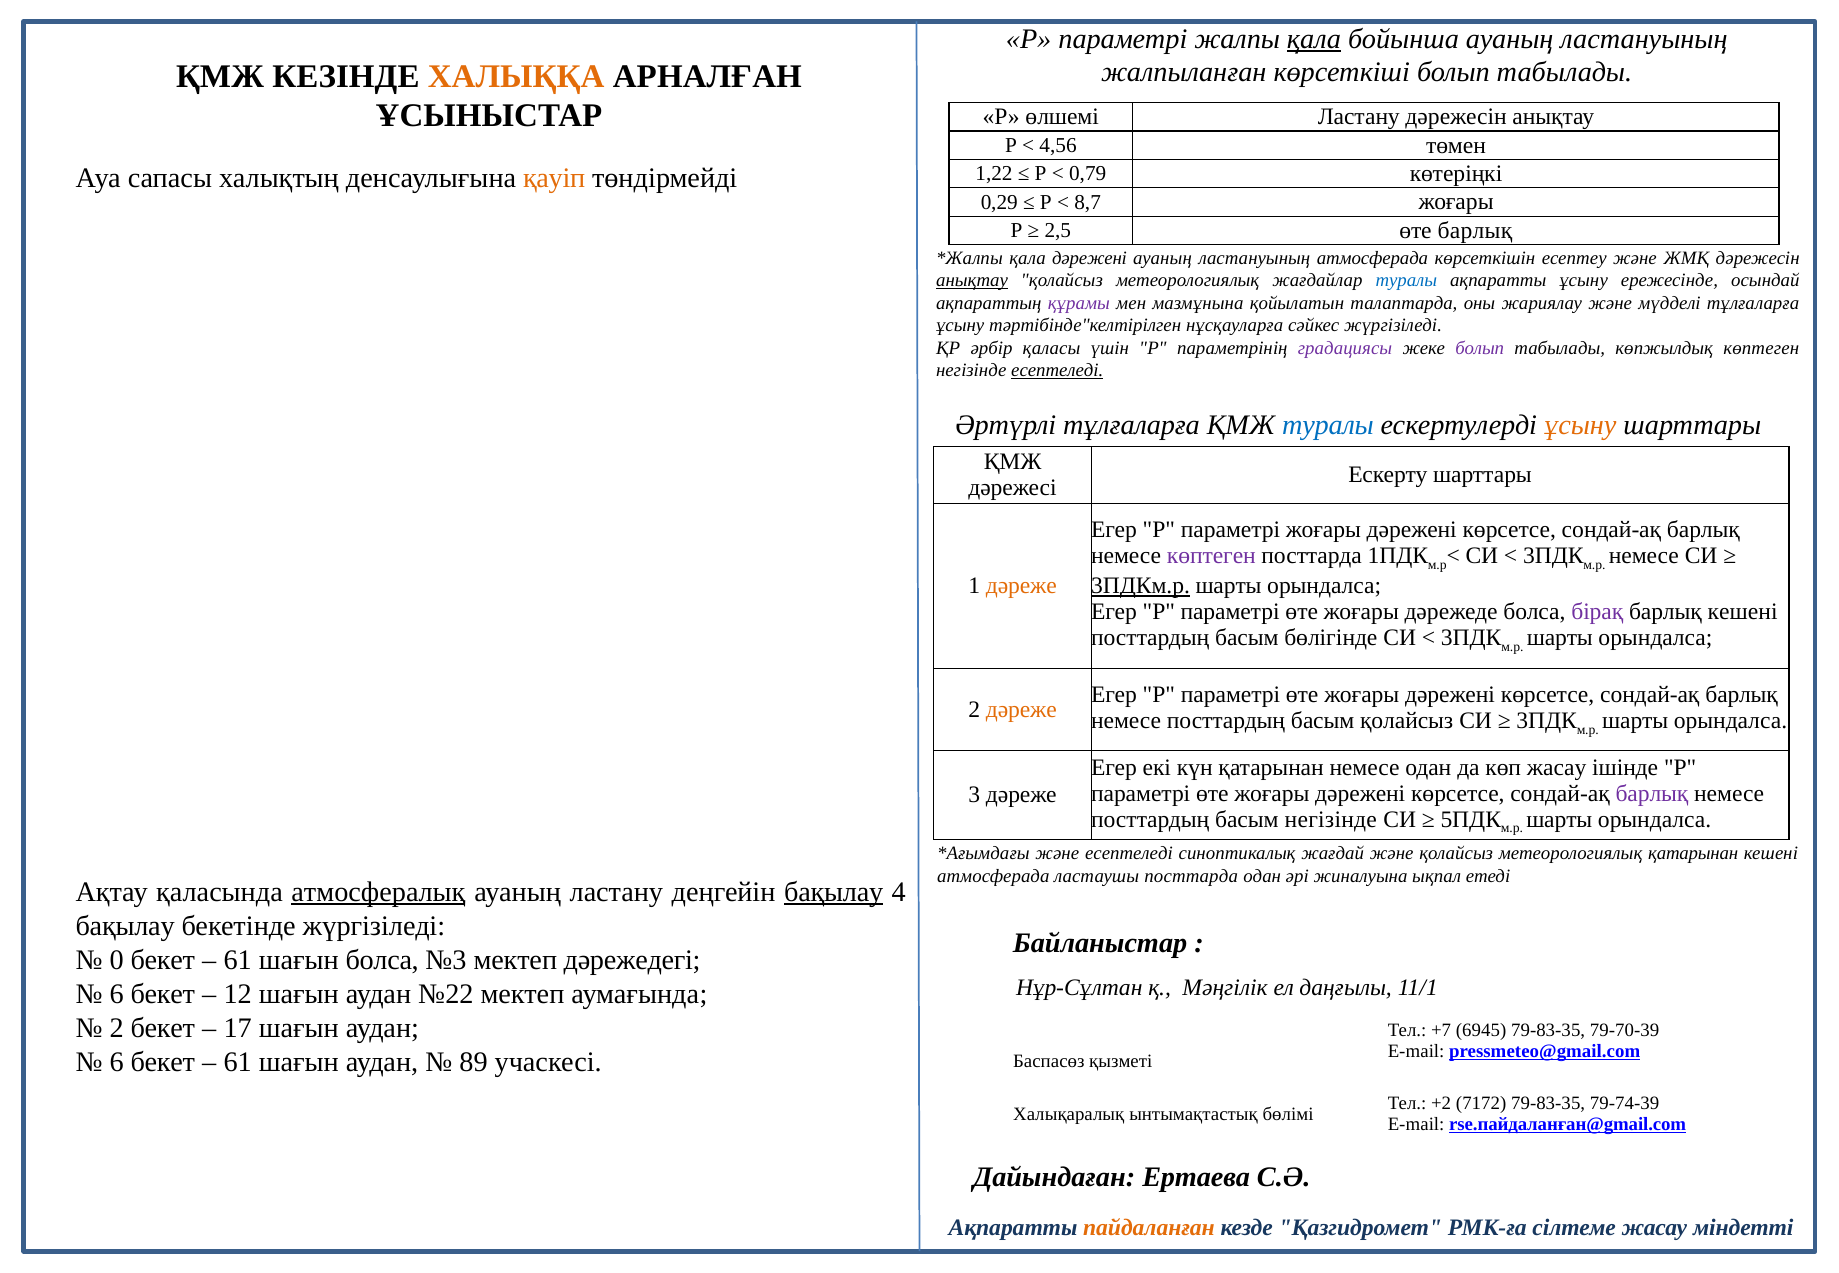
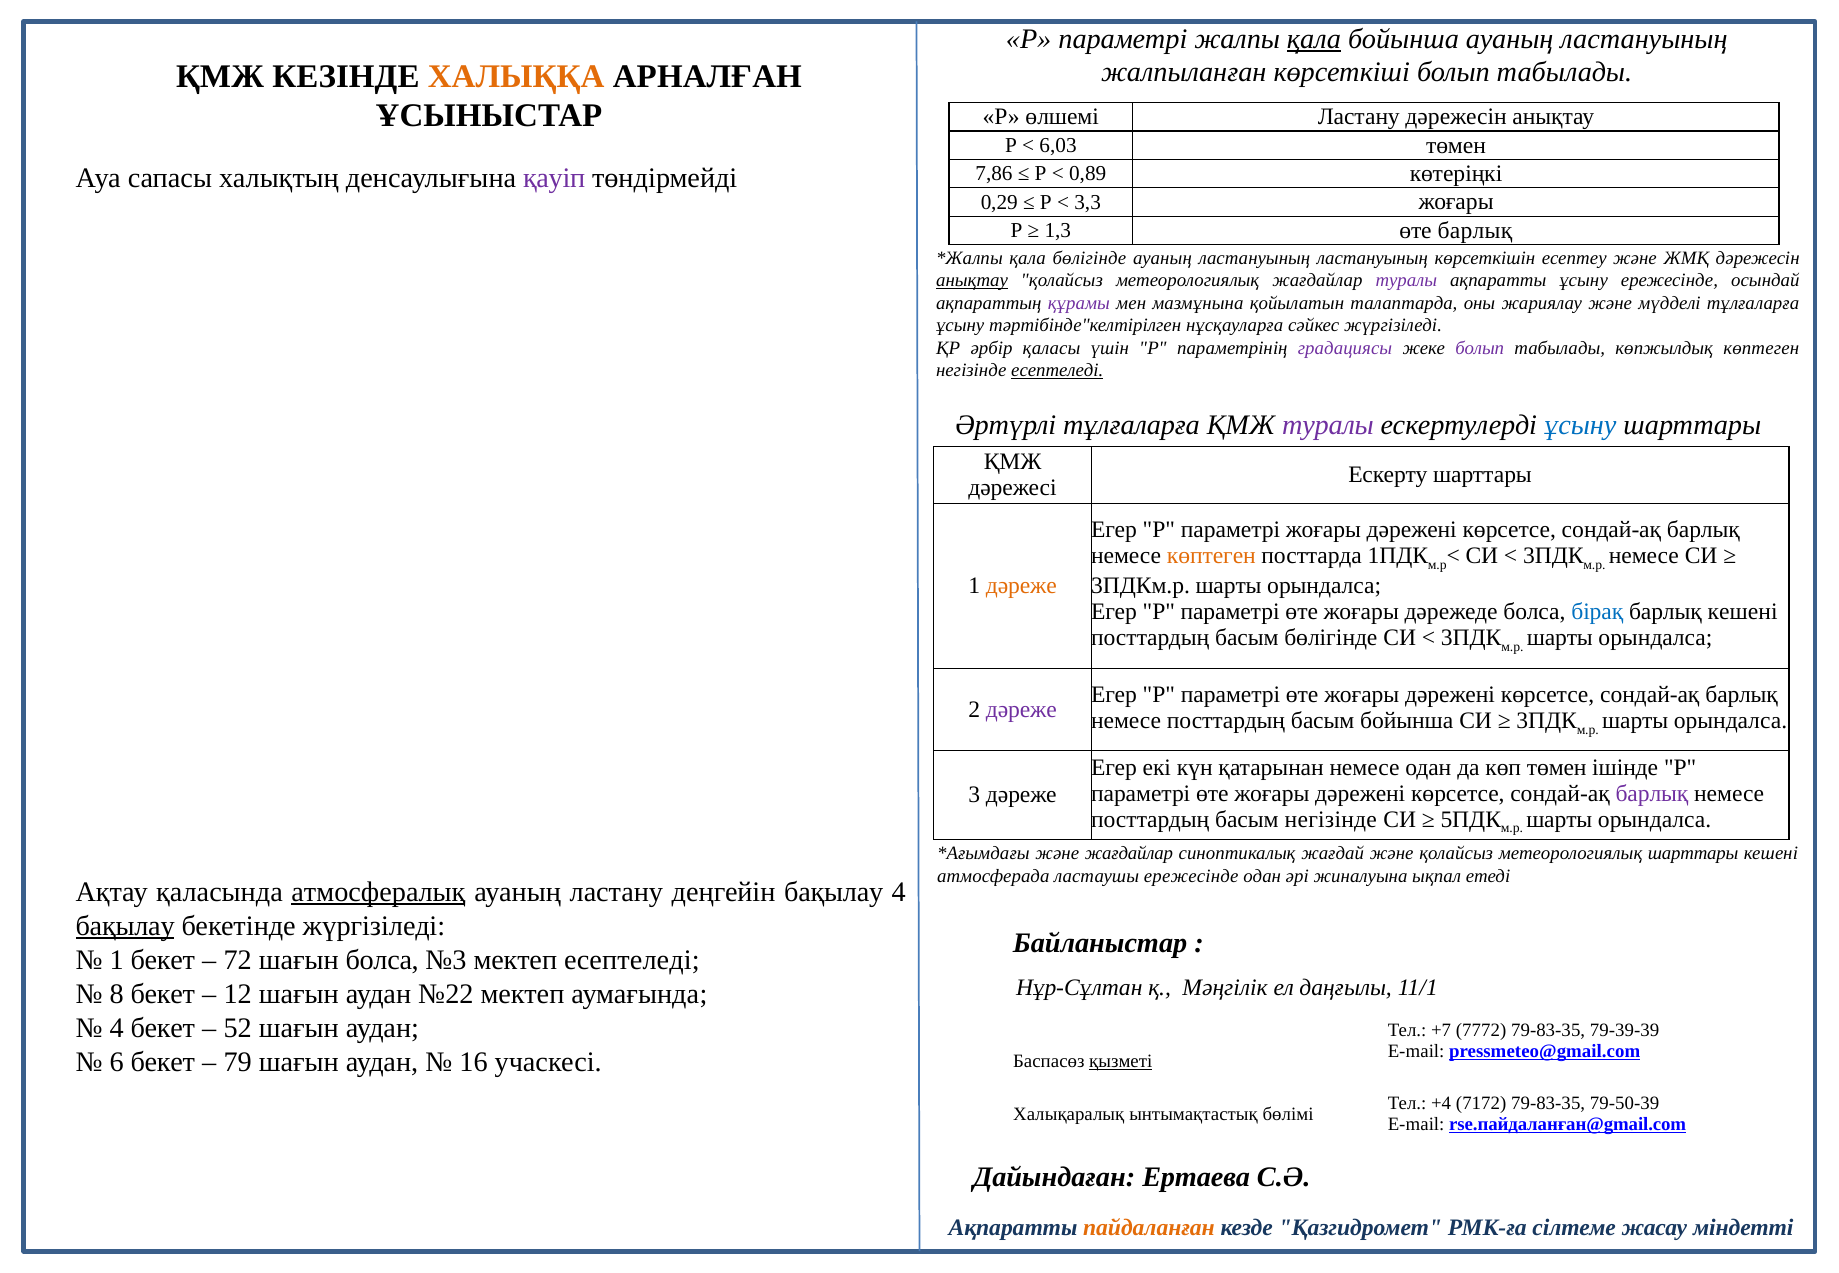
4,56: 4,56 -> 6,03
1,22: 1,22 -> 7,86
0,79: 0,79 -> 0,89
қауіп colour: orange -> purple
8,7: 8,7 -> 3,3
2,5: 2,5 -> 1,3
қала дәрежені: дәрежені -> бөлігінде
ластануының атмосферада: атмосферада -> ластануының
туралы at (1406, 280) colour: blue -> purple
туралы at (1328, 425) colour: blue -> purple
ұсыну at (1580, 425) colour: orange -> blue
көптеген at (1211, 556) colour: purple -> orange
3ПДКм.р underline: present -> none
бірақ colour: purple -> blue
дәреже at (1021, 710) colour: orange -> purple
басым қолайсыз: қолайсыз -> бойынша
көп жасау: жасау -> төмен
және есептеледі: есептеледі -> жағдайлар
метеорологиялық қатарынан: қатарынан -> шарттары
ластаушы посттарда: посттарда -> ережесінде
бақылау at (834, 892) underline: present -> none
бақылау at (125, 926) underline: none -> present
0 at (117, 960): 0 -> 1
61 at (238, 960): 61 -> 72
мектеп дәрежедегі: дәрежедегі -> есептеледі
6 at (117, 994): 6 -> 8
2 at (117, 1028): 2 -> 4
17: 17 -> 52
6945: 6945 -> 7772
79-70-39: 79-70-39 -> 79-39-39
61 at (238, 1062): 61 -> 79
89: 89 -> 16
қызметі underline: none -> present
+2: +2 -> +4
79-74-39: 79-74-39 -> 79-50-39
